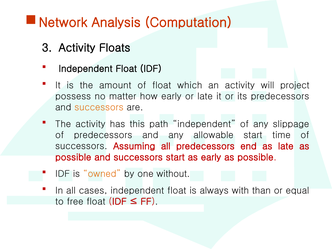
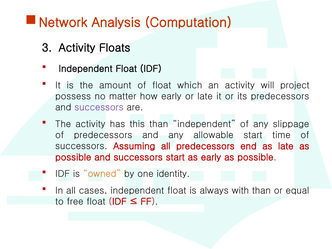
successors at (99, 107) colour: orange -> purple
this path: path -> than
without: without -> identity
